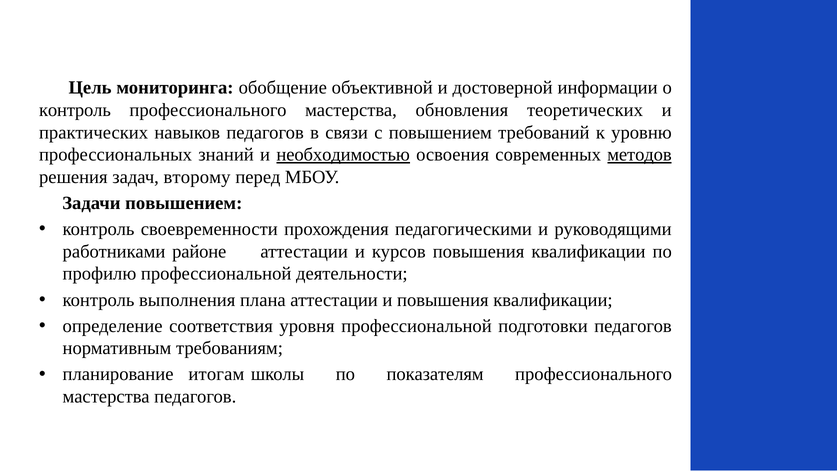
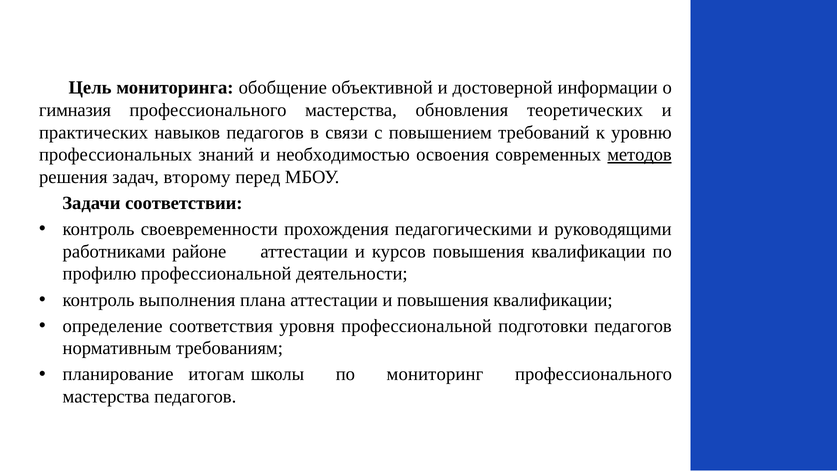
контроль at (75, 110): контроль -> гимназия
необходимостью underline: present -> none
Задачи повышением: повышением -> соответствии
показателям: показателям -> мониторинг
